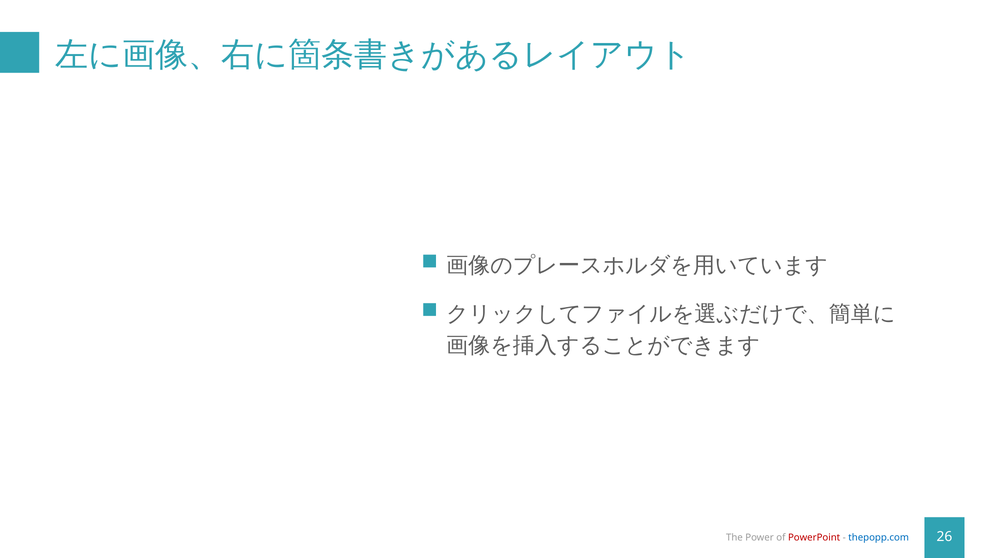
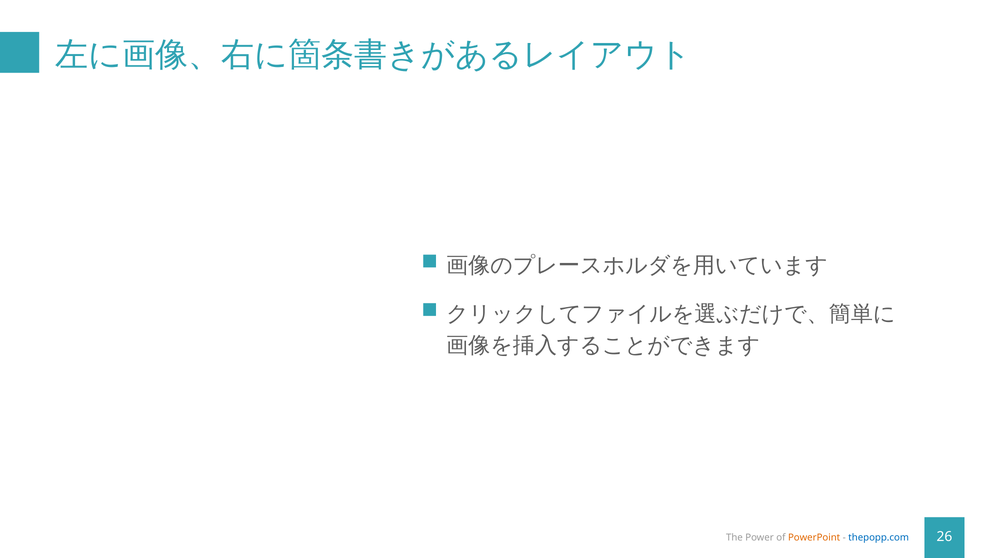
PowerPoint colour: red -> orange
